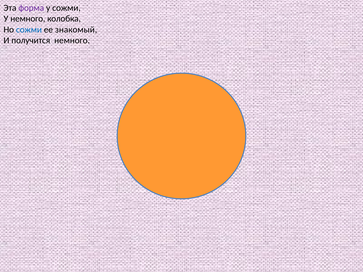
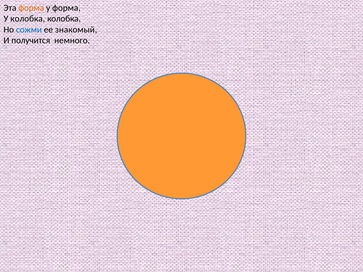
форма at (31, 8) colour: purple -> orange
у сожми: сожми -> форма
У немного: немного -> колобка
